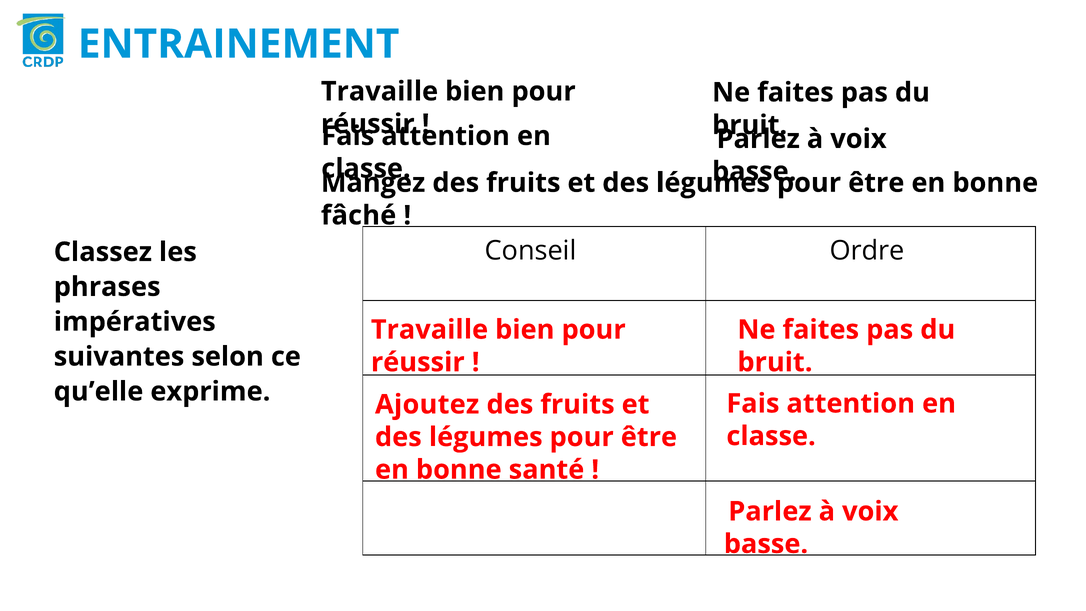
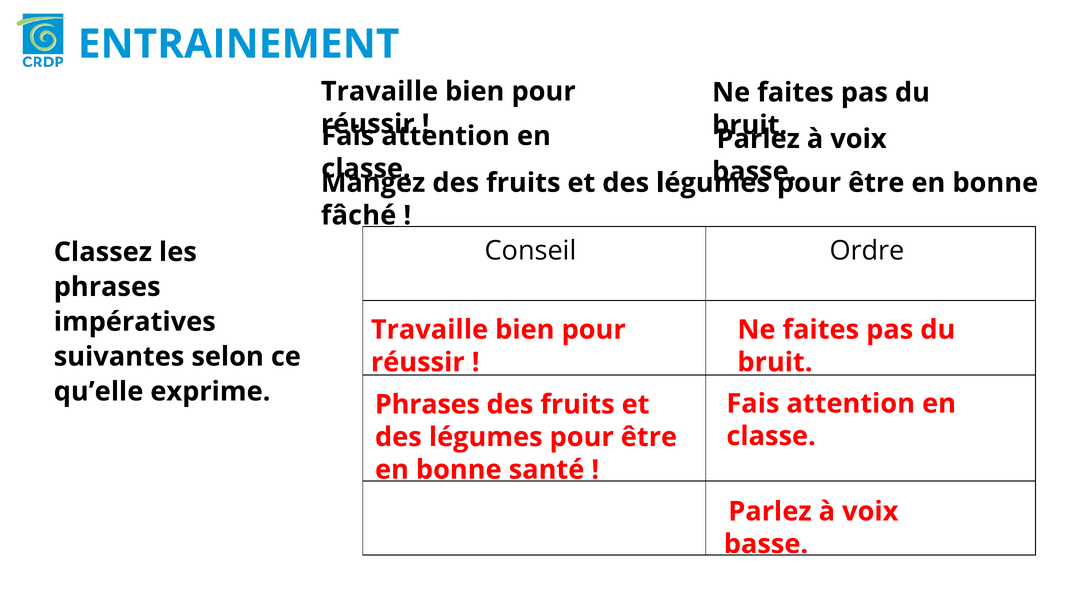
Ajoutez at (427, 404): Ajoutez -> Phrases
